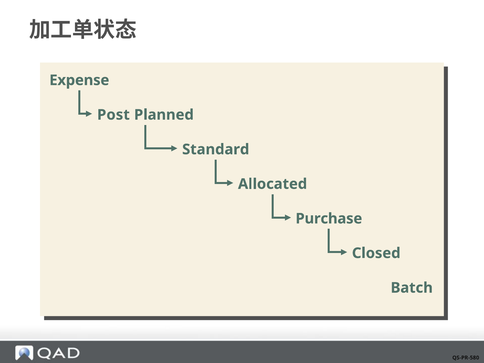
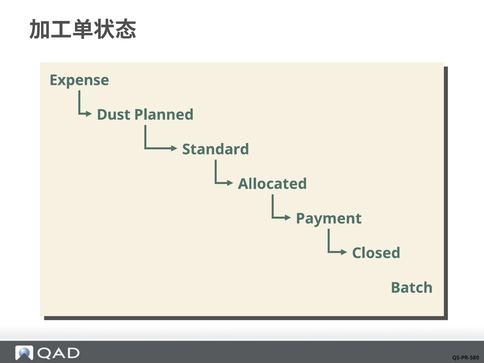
Post: Post -> Dust
Purchase: Purchase -> Payment
